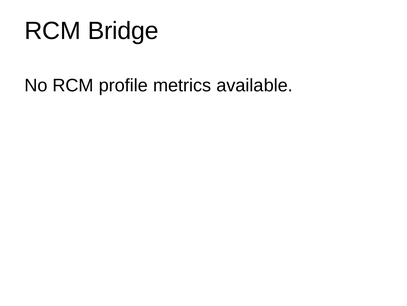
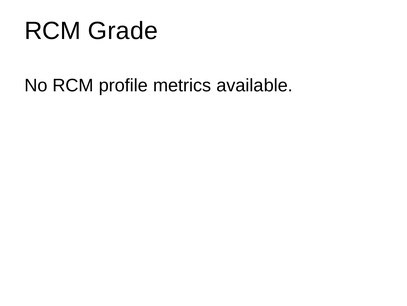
Bridge: Bridge -> Grade
